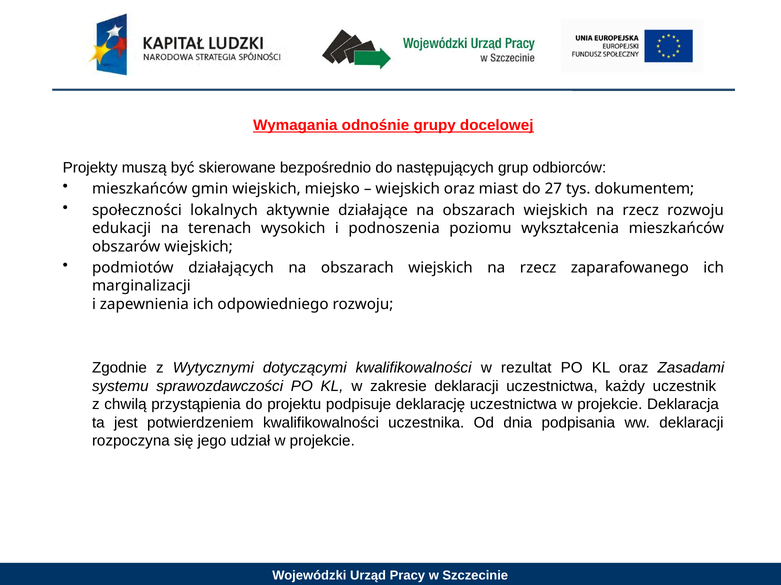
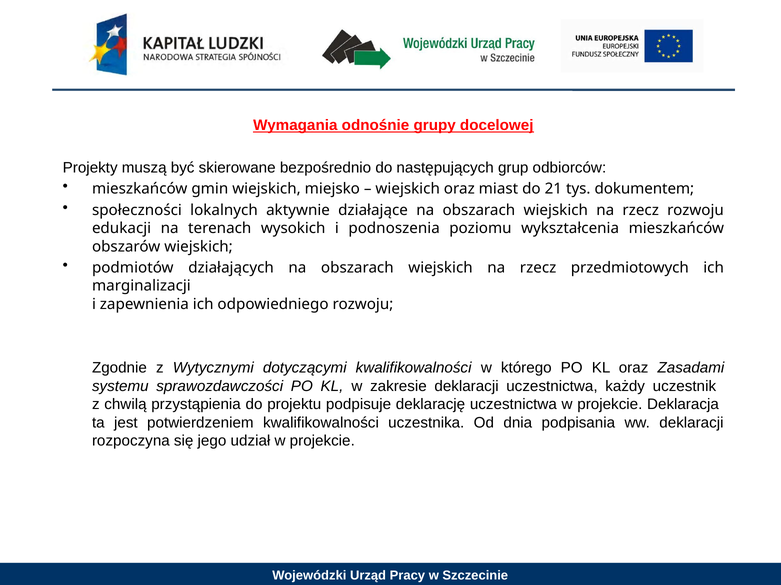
27: 27 -> 21
zaparafowanego: zaparafowanego -> przedmiotowych
rezultat: rezultat -> którego
